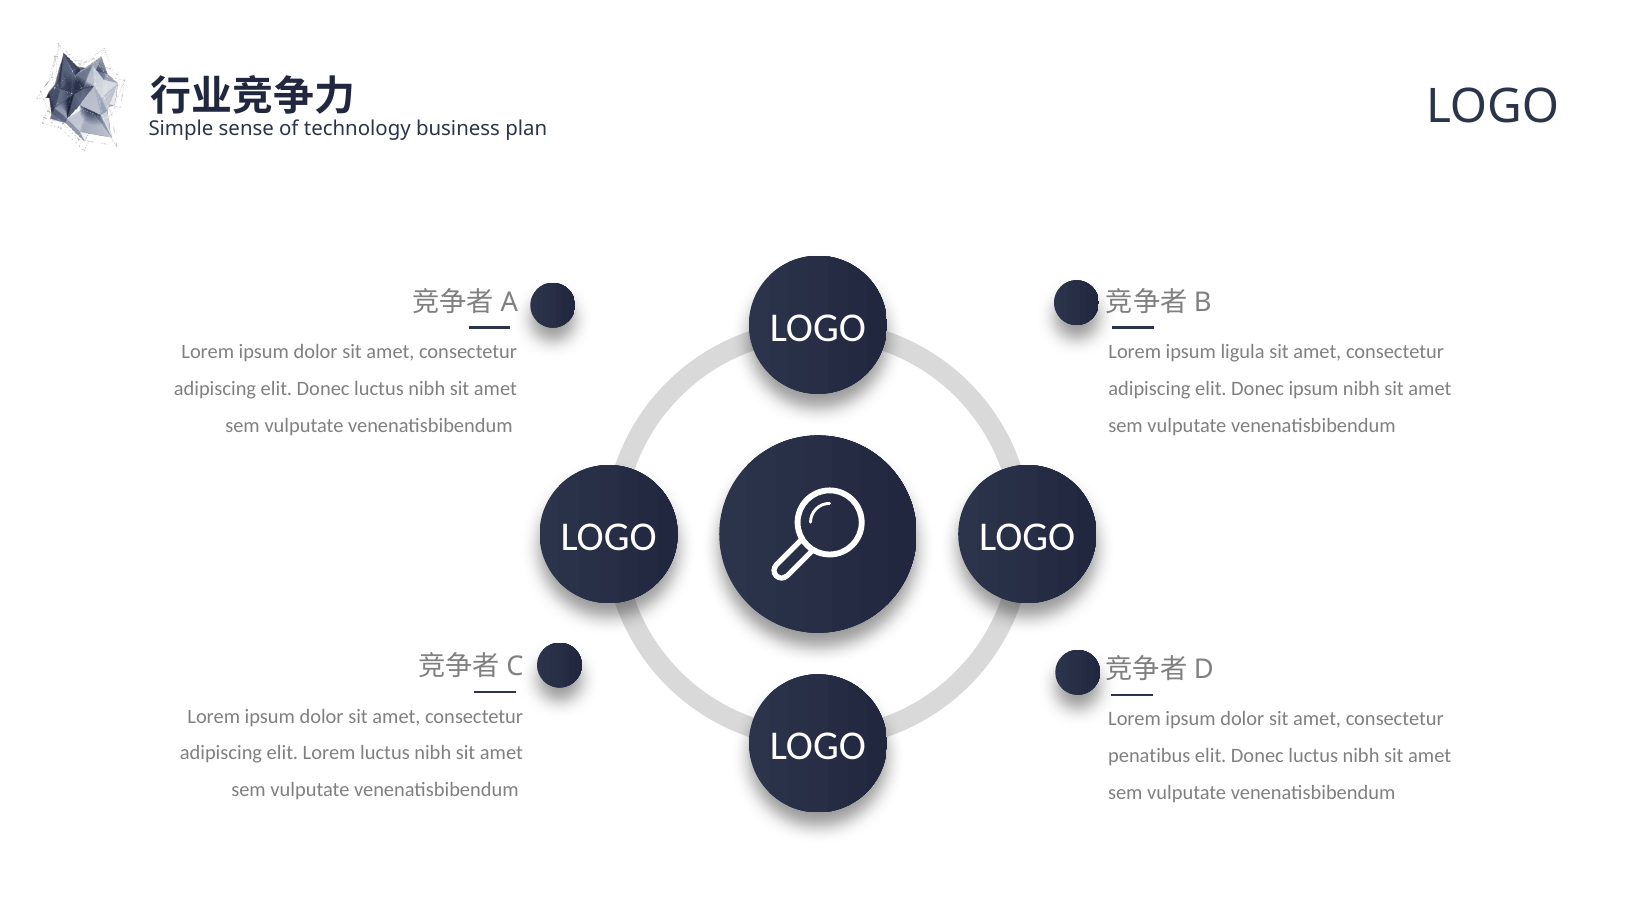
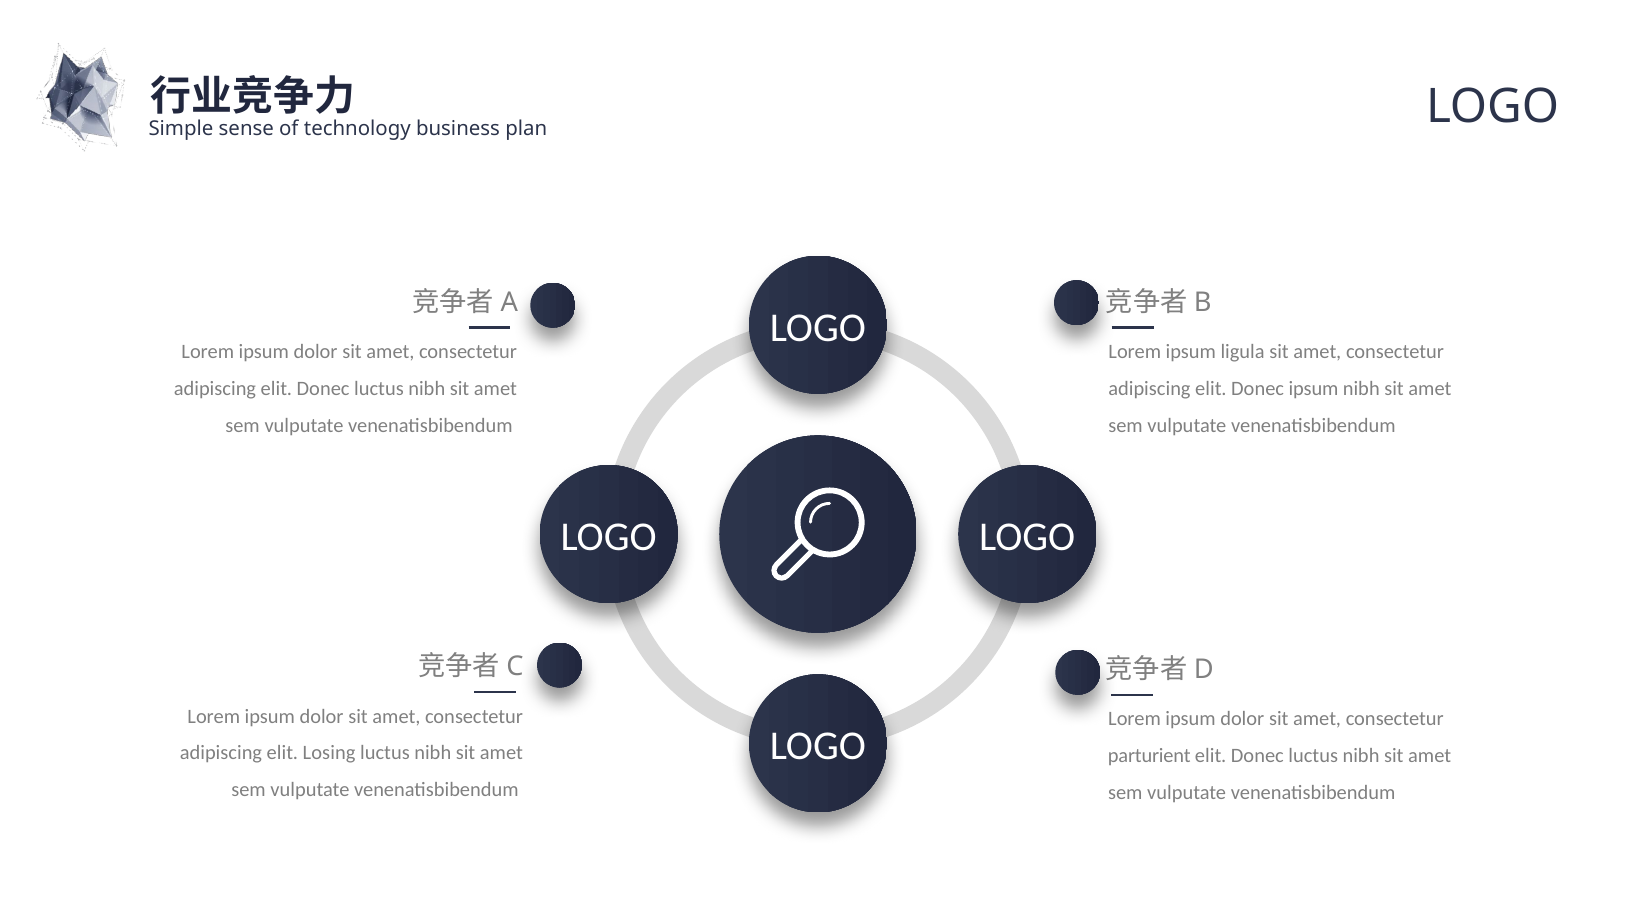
elit Lorem: Lorem -> Losing
penatibus: penatibus -> parturient
